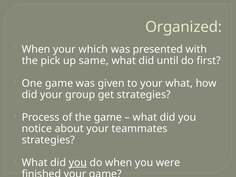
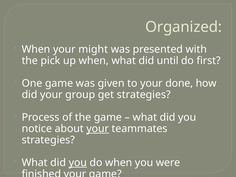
which: which -> might
up same: same -> when
your what: what -> done
your at (98, 129) underline: none -> present
